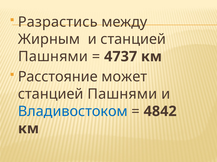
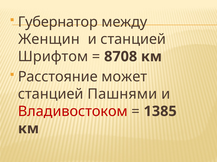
Разрастись: Разрастись -> Губернатор
Жирным: Жирным -> Женщин
Пашнями at (53, 57): Пашнями -> Шрифтом
4737: 4737 -> 8708
Владивостоком colour: blue -> red
4842: 4842 -> 1385
